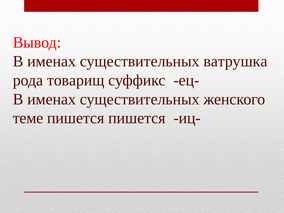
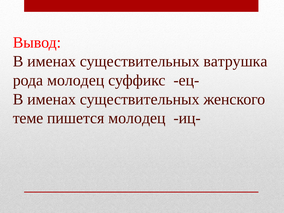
рода товарищ: товарищ -> молодец
пишется пишется: пишется -> молодец
